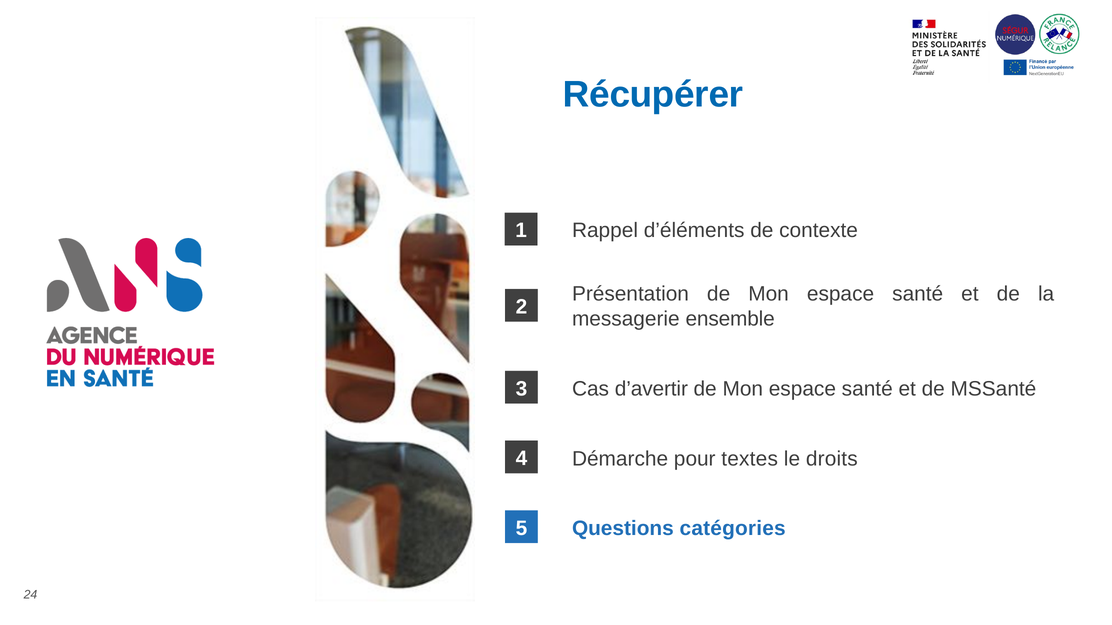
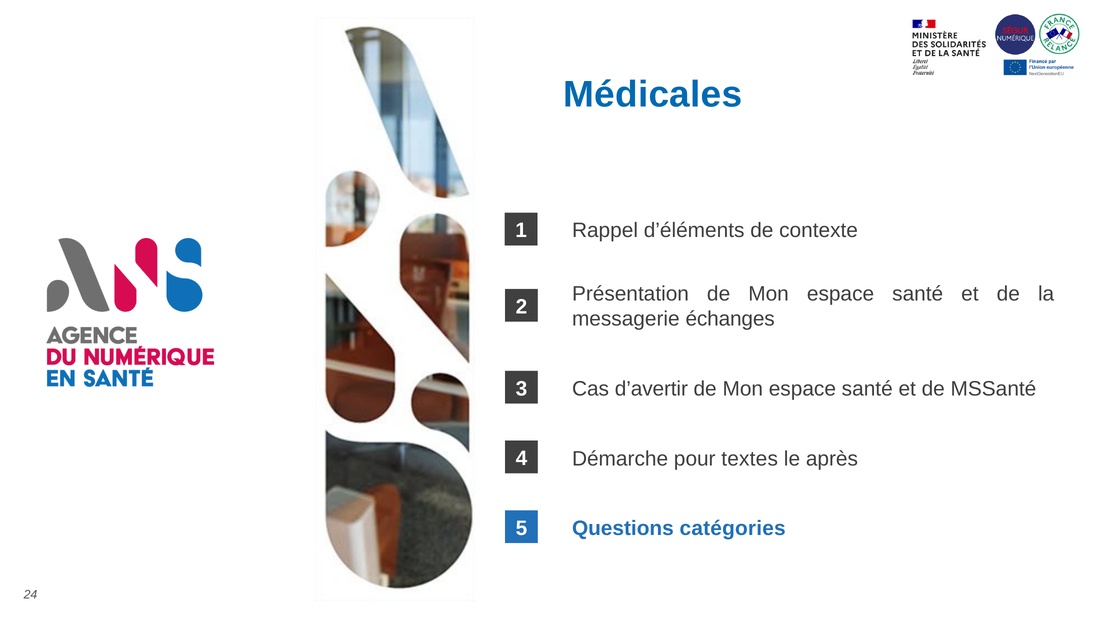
Récupérer: Récupérer -> Médicales
ensemble: ensemble -> échanges
droits: droits -> après
